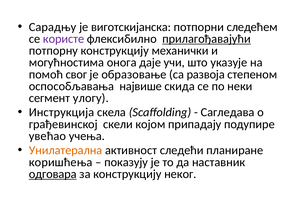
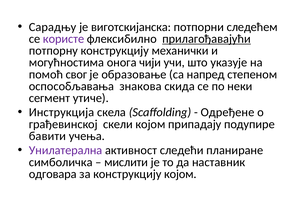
даје: даје -> чији
развоја: развоја -> напред
највише: највише -> знакова
улогу: улогу -> утиче
Сагледава: Сагледава -> Одређене
увећао: увећао -> бавити
Унилатерална colour: orange -> purple
коришћења: коришћења -> симболичка
показују: показују -> мислити
одговара underline: present -> none
конструкцију неког: неког -> којом
